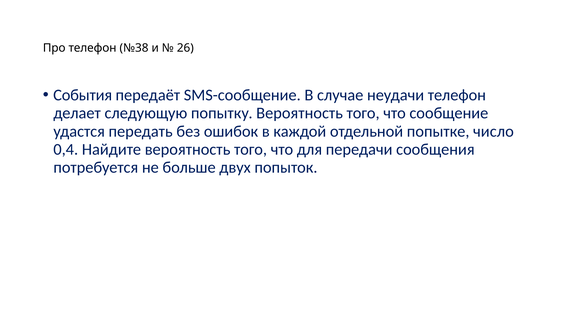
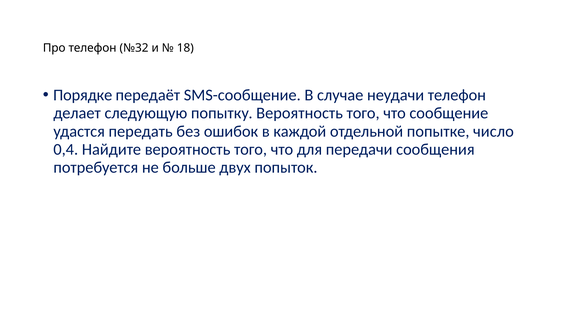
№38: №38 -> №32
26: 26 -> 18
События: События -> Порядке
